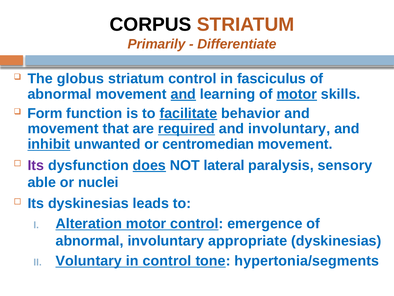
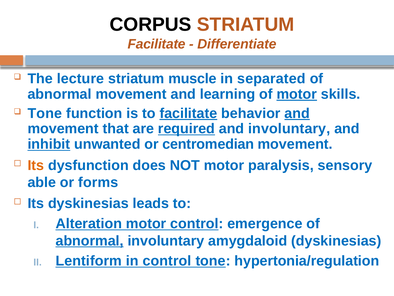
Primarily at (157, 44): Primarily -> Facilitate
globus: globus -> lecture
striatum control: control -> muscle
fasciculus: fasciculus -> separated
and at (183, 94) underline: present -> none
Form at (45, 113): Form -> Tone
and at (297, 113) underline: none -> present
Its at (36, 165) colour: purple -> orange
does underline: present -> none
NOT lateral: lateral -> motor
nuclei: nuclei -> forms
abnormal at (90, 240) underline: none -> present
appropriate: appropriate -> amygdaloid
Voluntary: Voluntary -> Lentiform
hypertonia/segments: hypertonia/segments -> hypertonia/regulation
